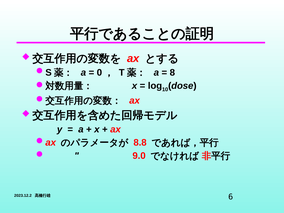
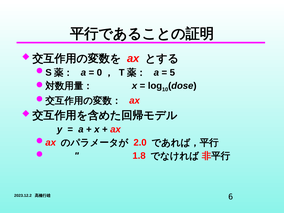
8: 8 -> 5
8.8: 8.8 -> 2.0
9.0: 9.0 -> 1.8
